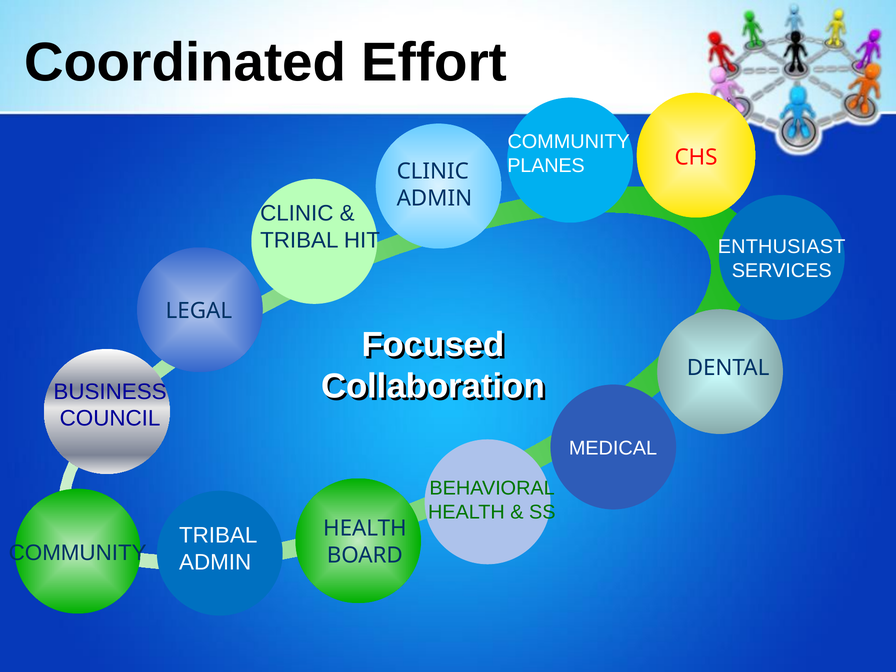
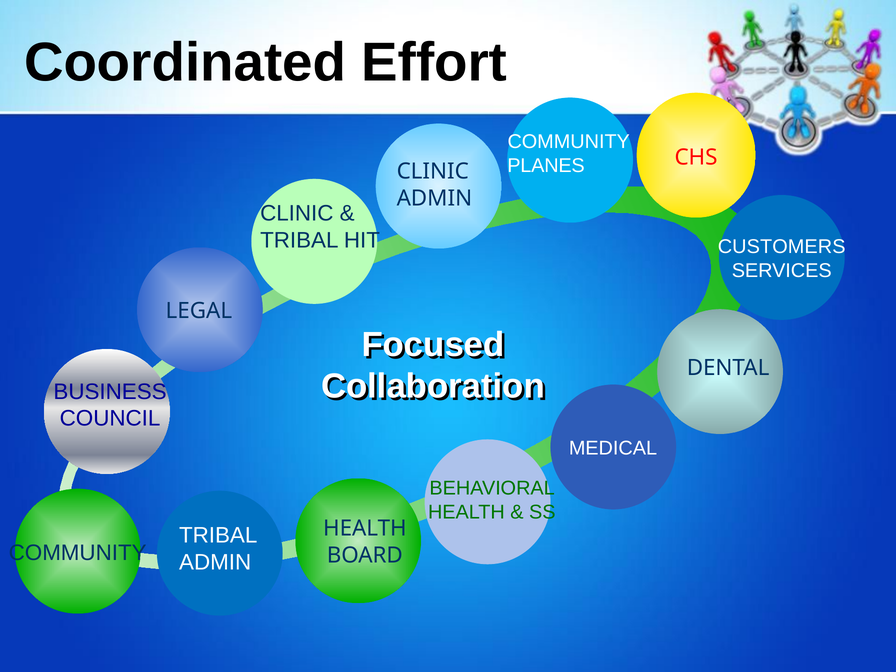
ENTHUSIAST: ENTHUSIAST -> CUSTOMERS
